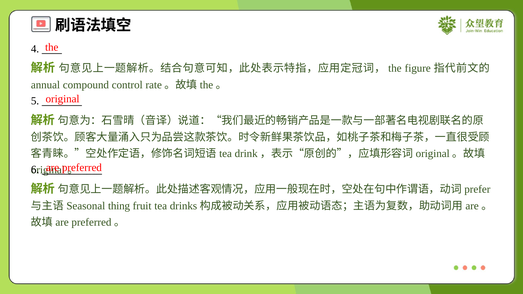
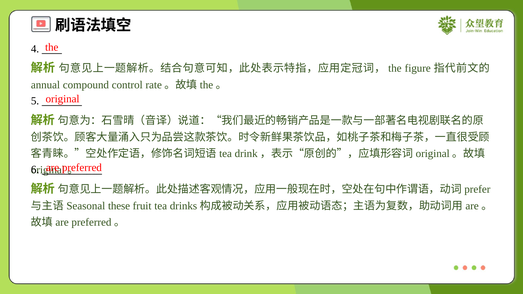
thing: thing -> these
